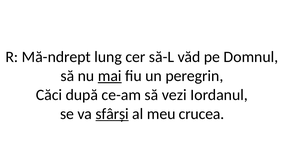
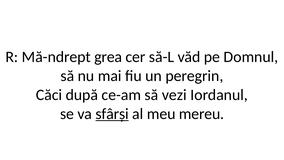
lung: lung -> grea
mai underline: present -> none
crucea: crucea -> mereu
